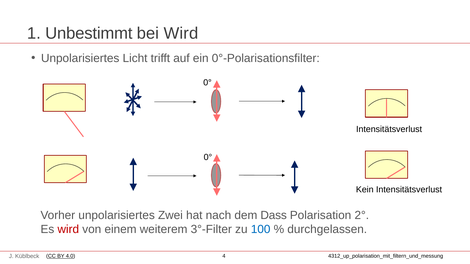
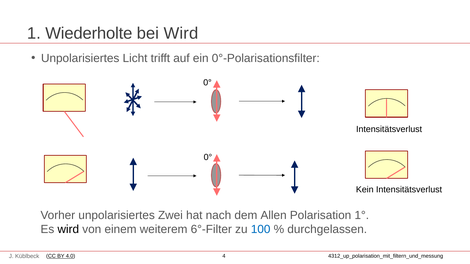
Unbestimmt: Unbestimmt -> Wiederholte
Dass: Dass -> Allen
2°: 2° -> 1°
wird at (68, 230) colour: red -> black
3°-Filter: 3°-Filter -> 6°-Filter
